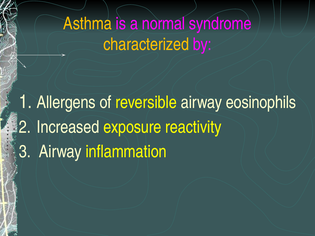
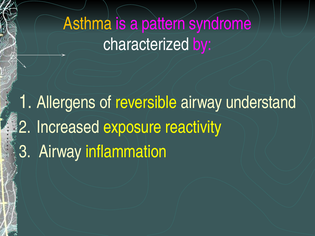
normal: normal -> pattern
characterized colour: yellow -> white
eosinophils: eosinophils -> understand
